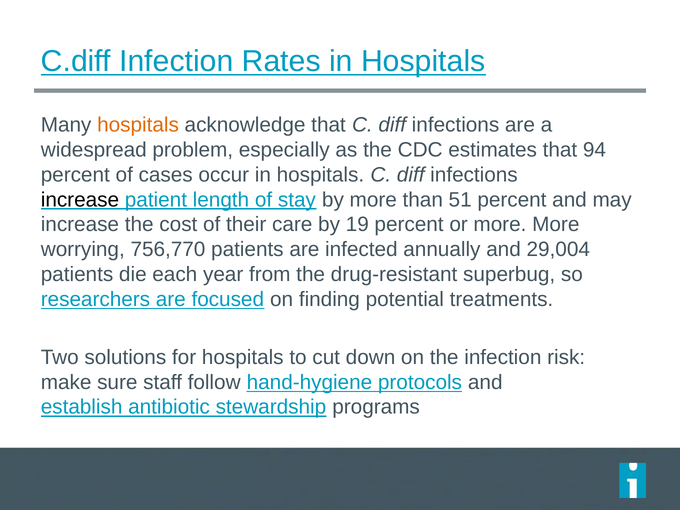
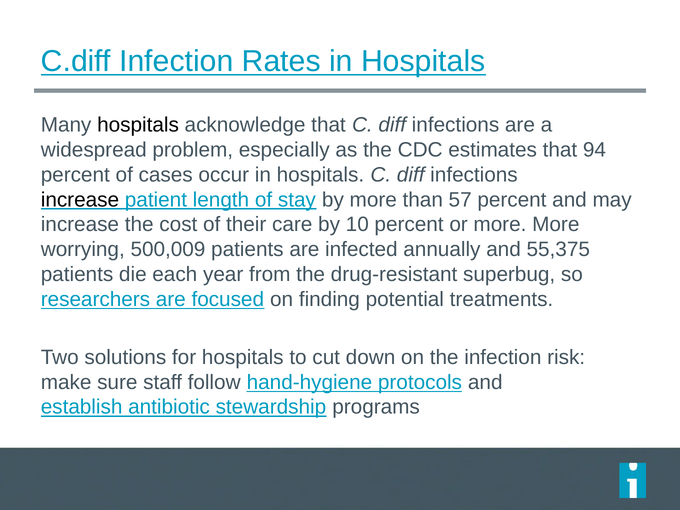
hospitals at (138, 125) colour: orange -> black
51: 51 -> 57
19: 19 -> 10
756,770: 756,770 -> 500,009
29,004: 29,004 -> 55,375
